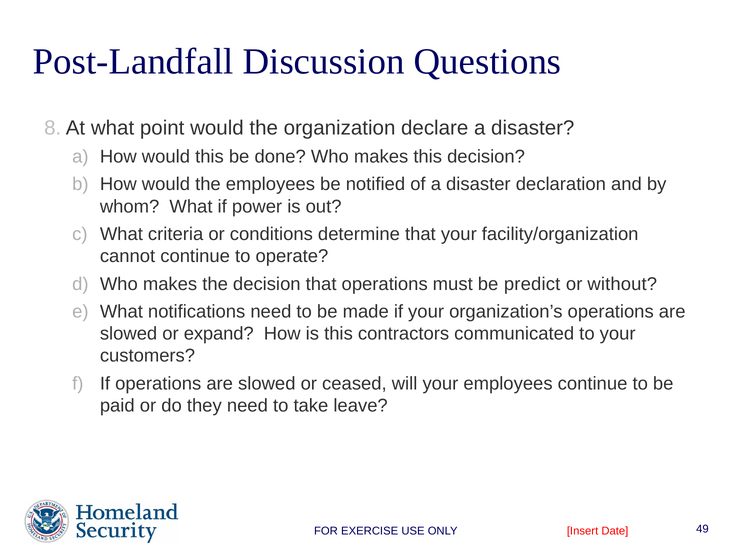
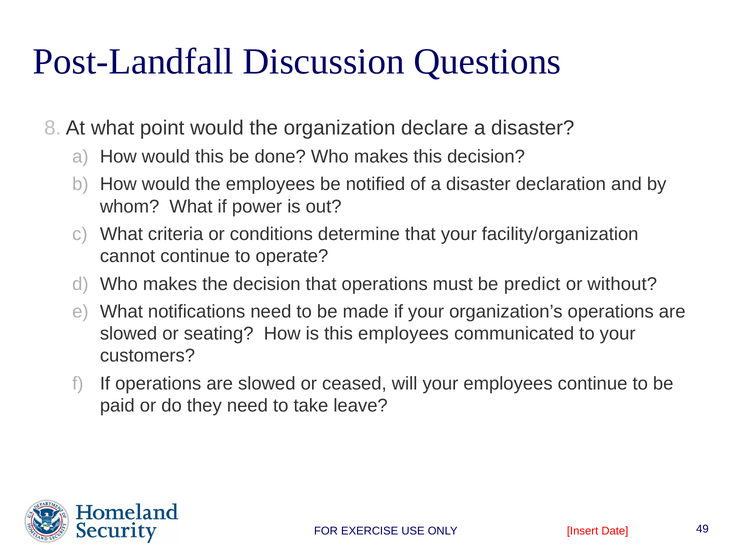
expand: expand -> seating
this contractors: contractors -> employees
